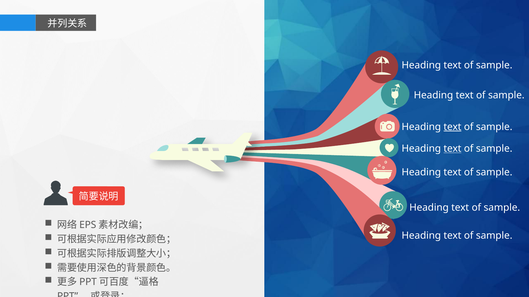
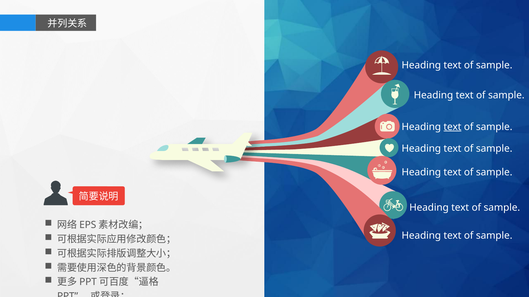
text at (452, 149) underline: present -> none
